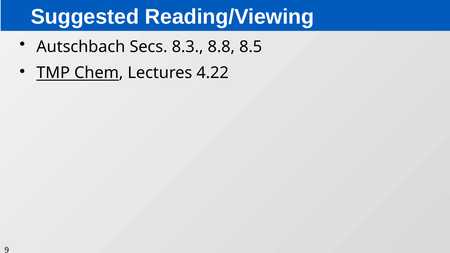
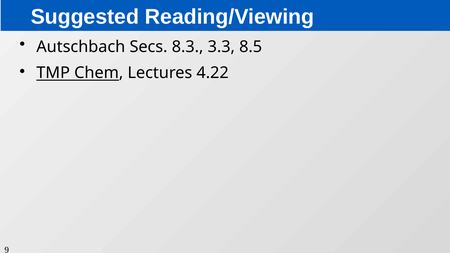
8.8: 8.8 -> 3.3
